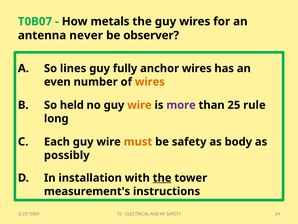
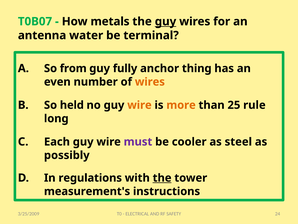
guy at (166, 21) underline: none -> present
never: never -> water
observer: observer -> terminal
lines: lines -> from
anchor wires: wires -> thing
more colour: purple -> orange
must colour: orange -> purple
be safety: safety -> cooler
body: body -> steel
installation: installation -> regulations
